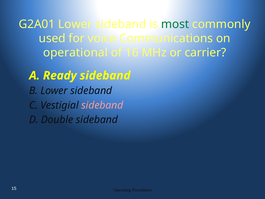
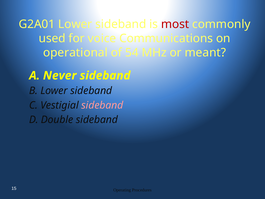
most colour: green -> red
16: 16 -> 54
carrier: carrier -> meant
Ready: Ready -> Never
